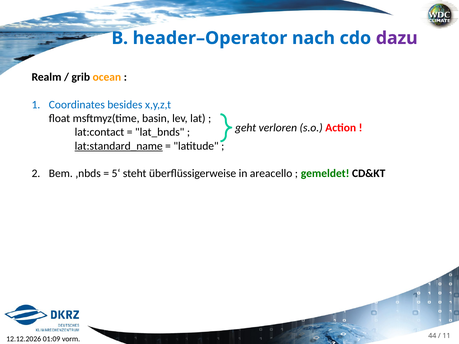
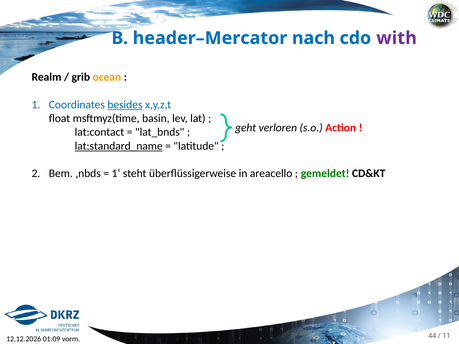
header–Operator: header–Operator -> header–Mercator
dazu: dazu -> with
besides underline: none -> present
5‘: 5‘ -> 1‘
